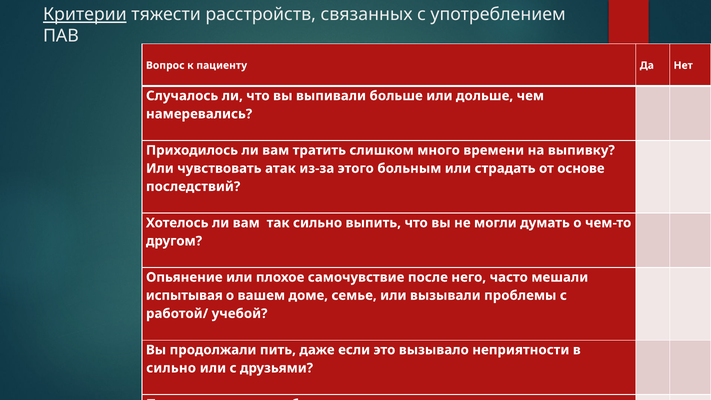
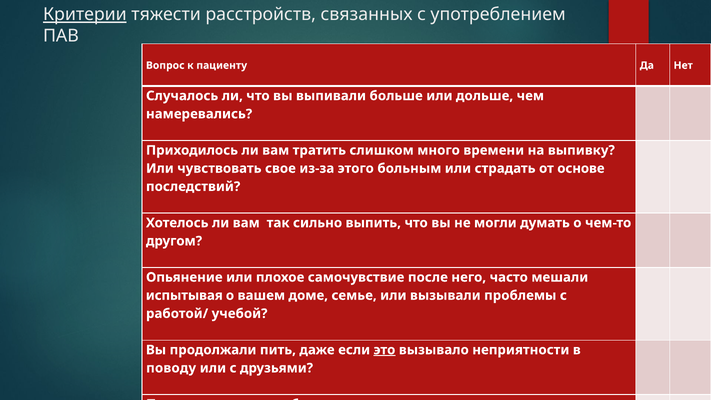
атак: атак -> свое
это underline: none -> present
сильно at (171, 368): сильно -> поводу
